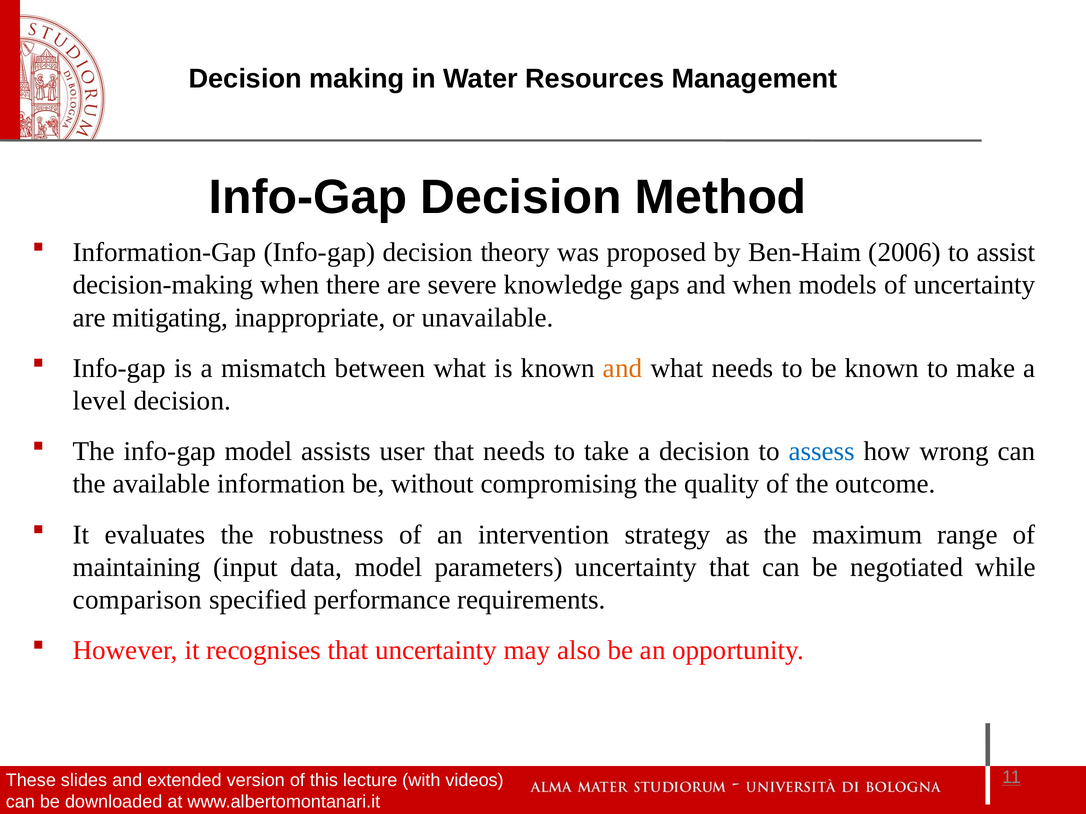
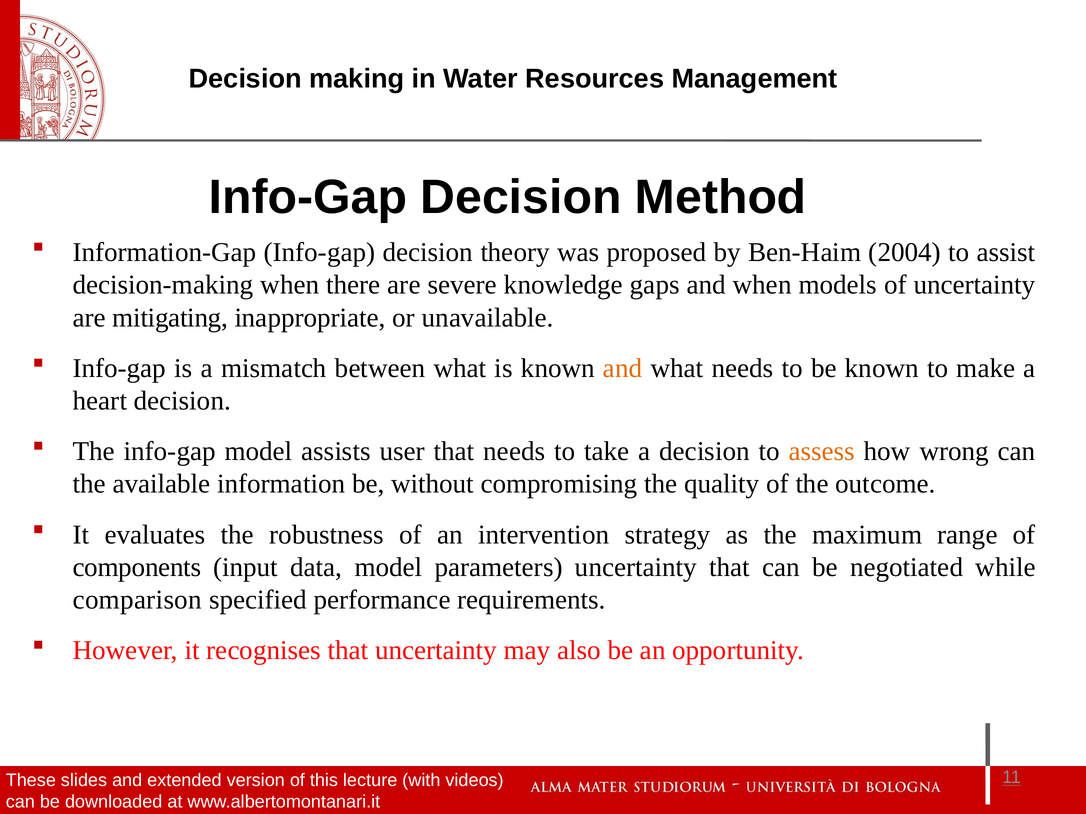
2006: 2006 -> 2004
level: level -> heart
assess colour: blue -> orange
maintaining: maintaining -> components
